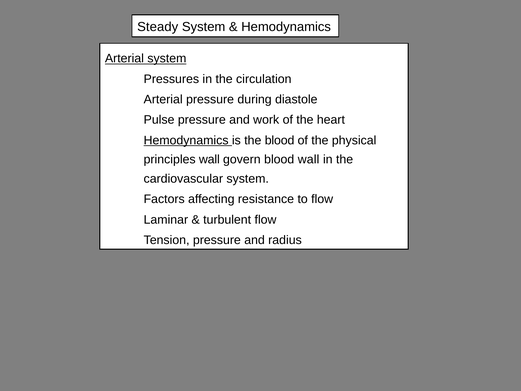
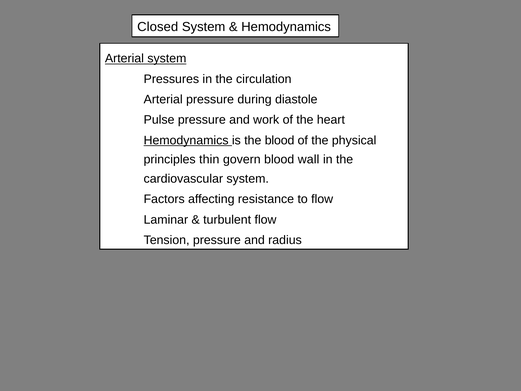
Steady: Steady -> Closed
principles wall: wall -> thin
